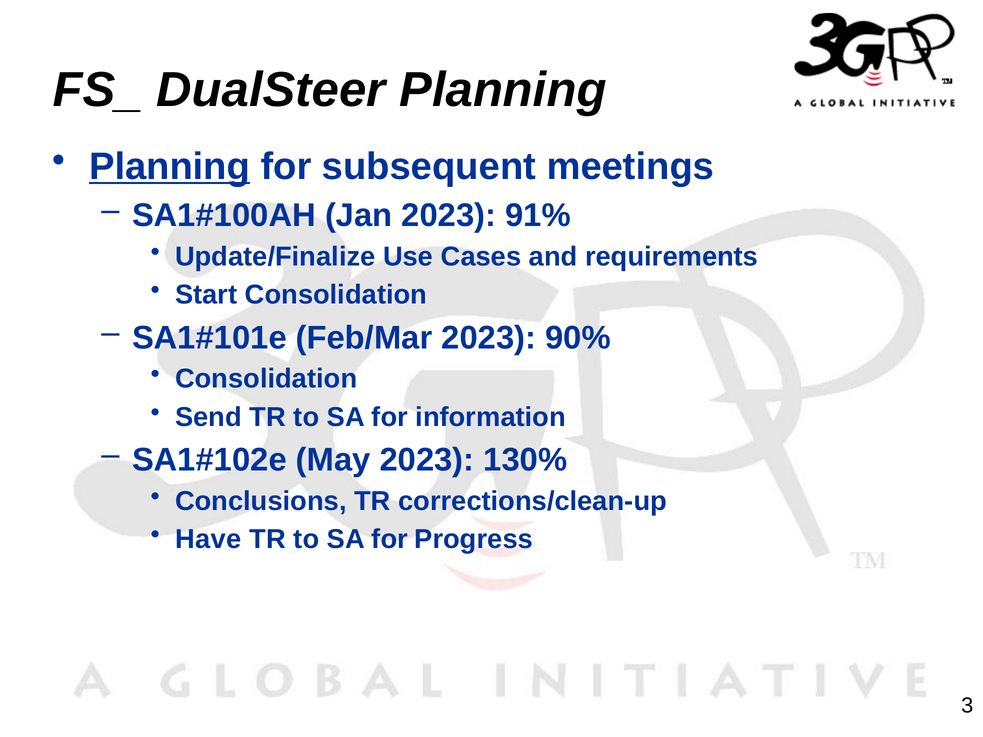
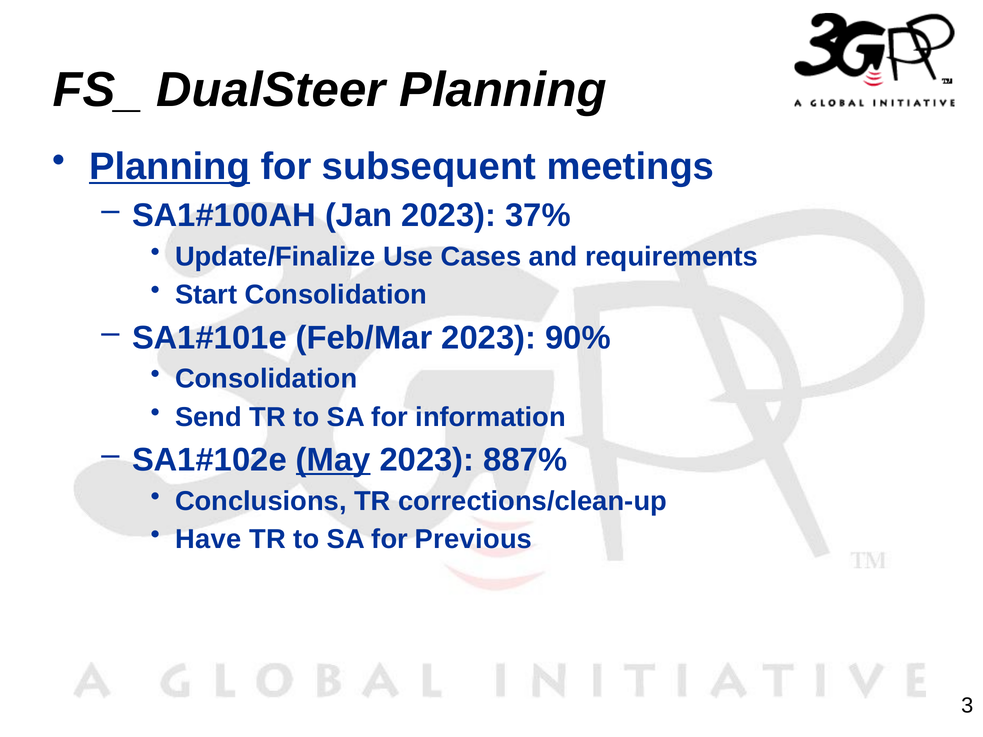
91%: 91% -> 37%
May underline: none -> present
130%: 130% -> 887%
Progress: Progress -> Previous
